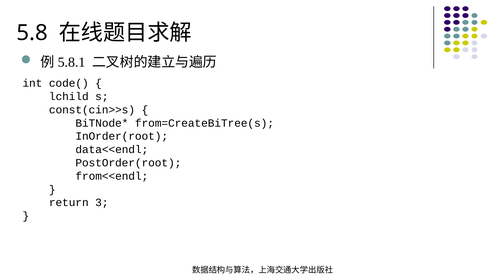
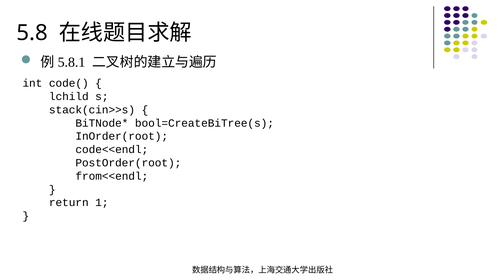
const(cin>>s: const(cin>>s -> stack(cin>>s
from=CreateBiTree(s: from=CreateBiTree(s -> bool=CreateBiTree(s
data<<endl: data<<endl -> code<<endl
3: 3 -> 1
